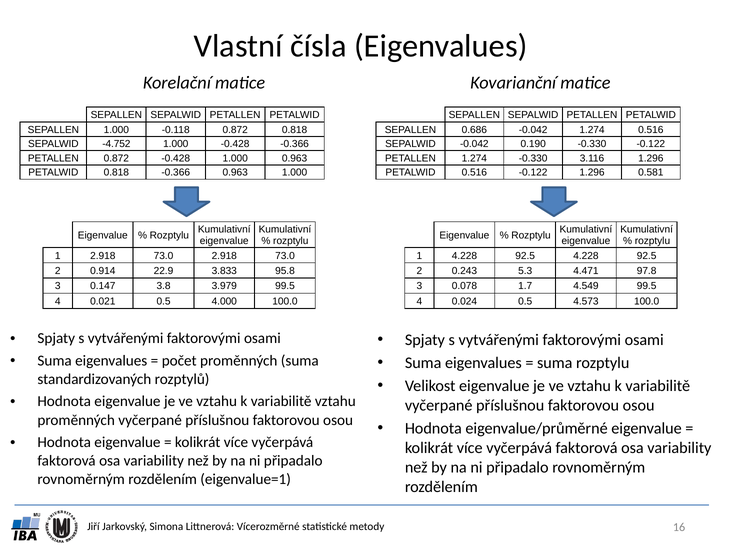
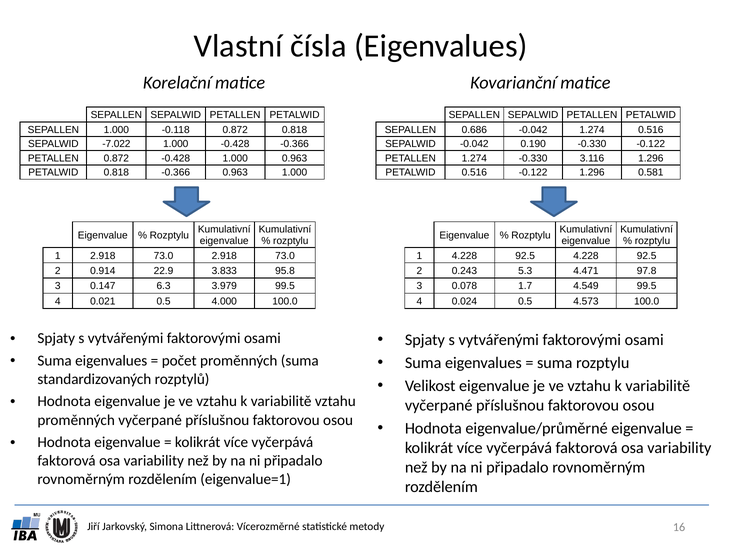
-4.752: -4.752 -> -7.022
3.8: 3.8 -> 6.3
